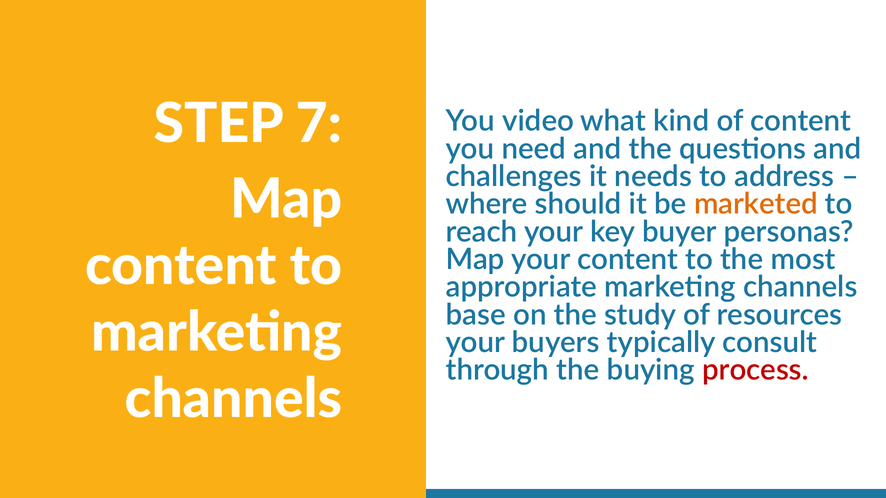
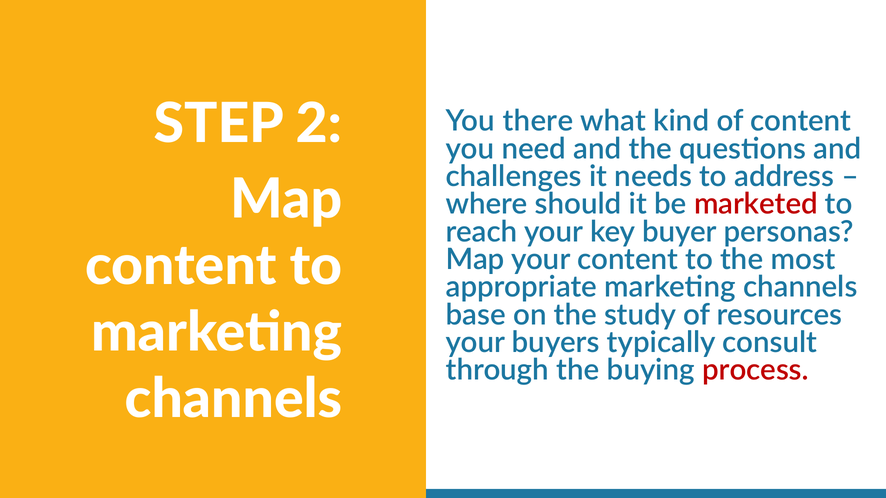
7: 7 -> 2
video: video -> there
marketed colour: orange -> red
